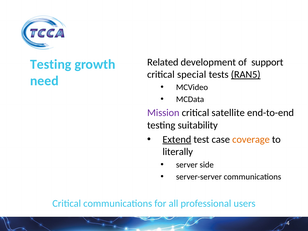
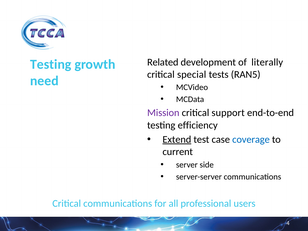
support: support -> literally
RAN5 underline: present -> none
satellite: satellite -> support
suitability: suitability -> efficiency
coverage colour: orange -> blue
literally: literally -> current
